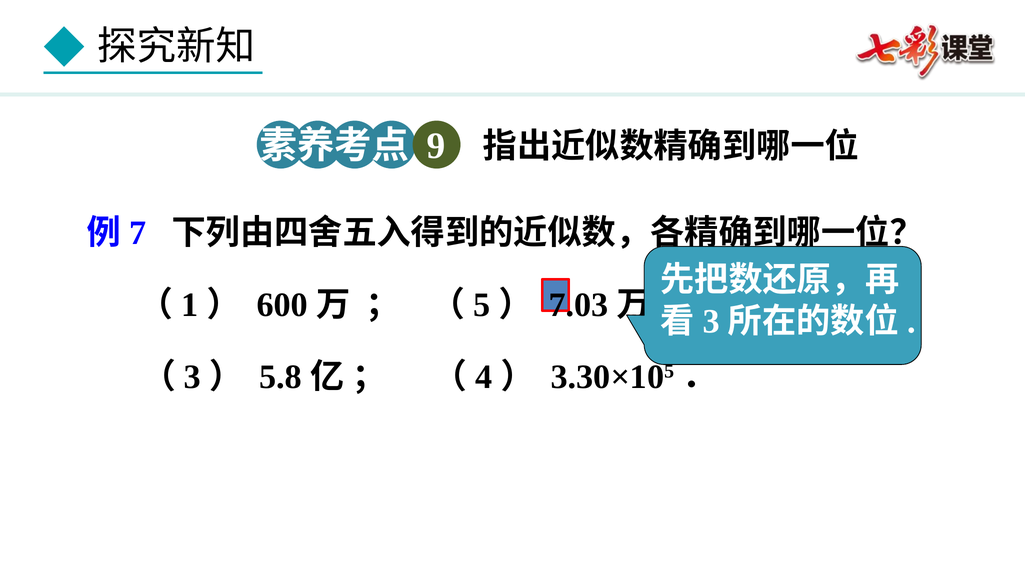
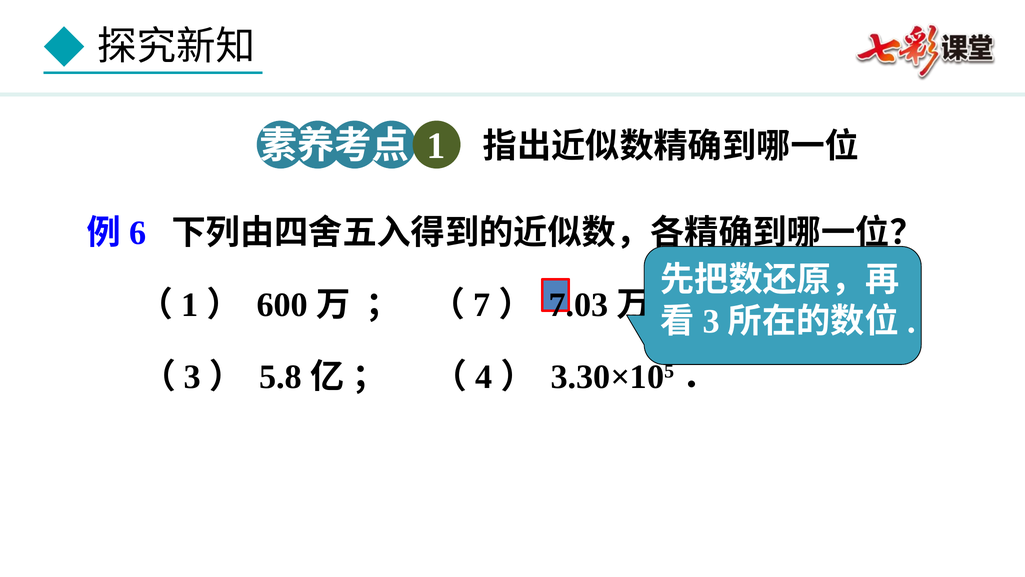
9 at (436, 146): 9 -> 1
7: 7 -> 6
5: 5 -> 7
